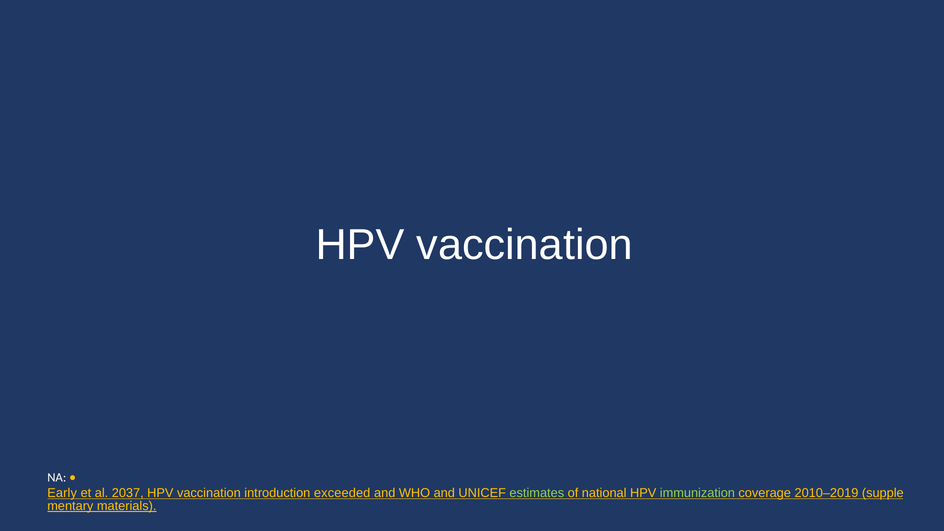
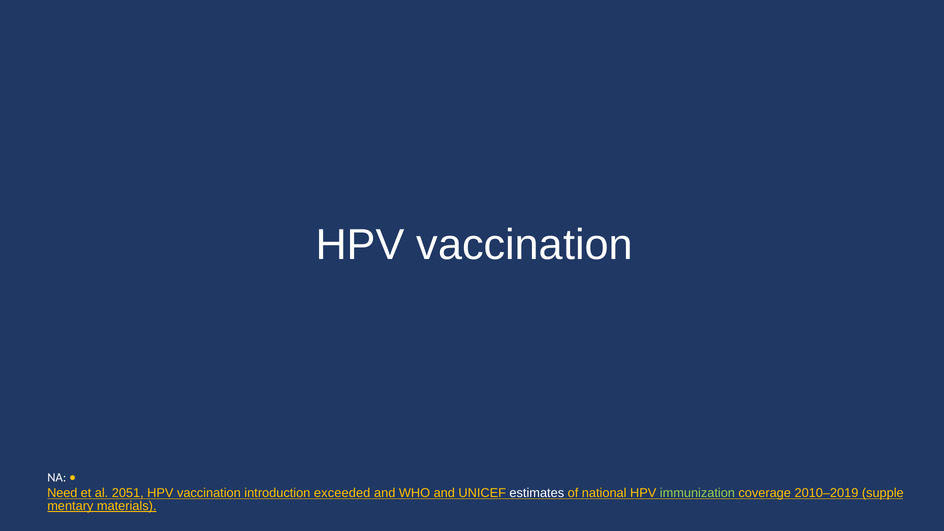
Early: Early -> Need
2037: 2037 -> 2051
estimates colour: light green -> white
